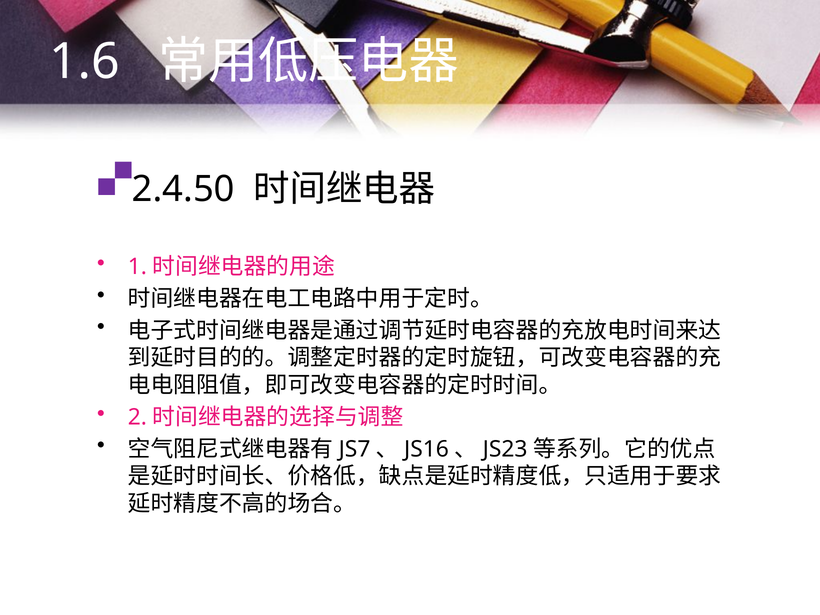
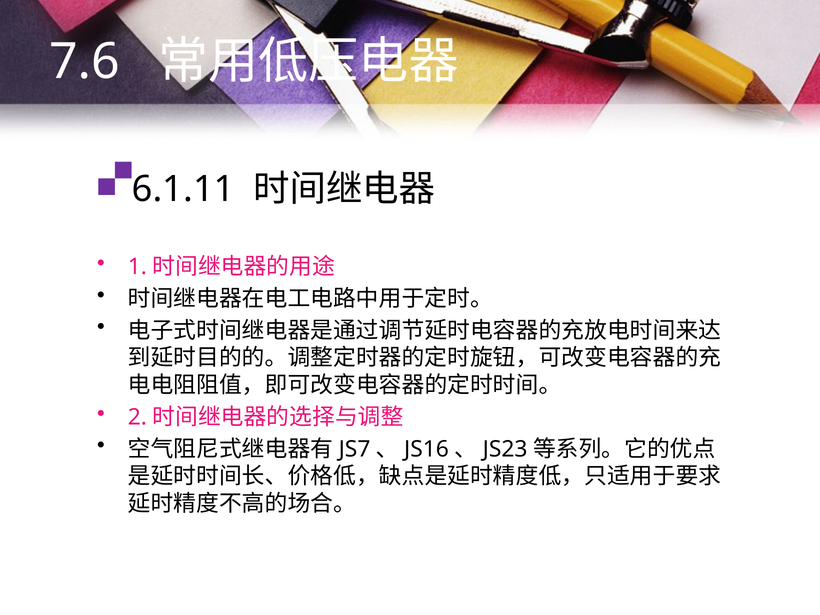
1.6: 1.6 -> 7.6
2.4.50: 2.4.50 -> 6.1.11
